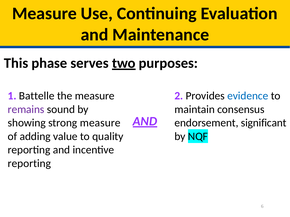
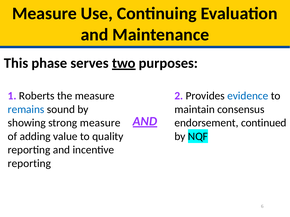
Battelle: Battelle -> Roberts
remains colour: purple -> blue
significant: significant -> continued
